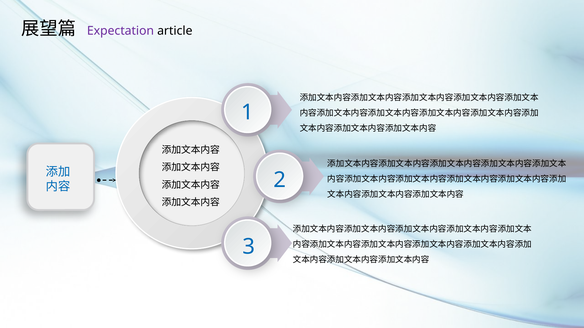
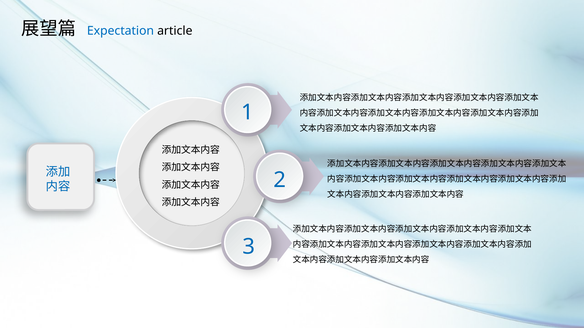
Expectation colour: purple -> blue
